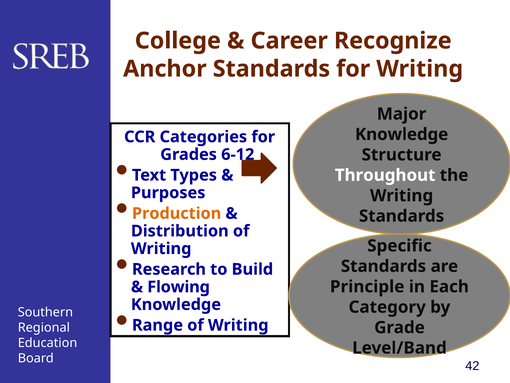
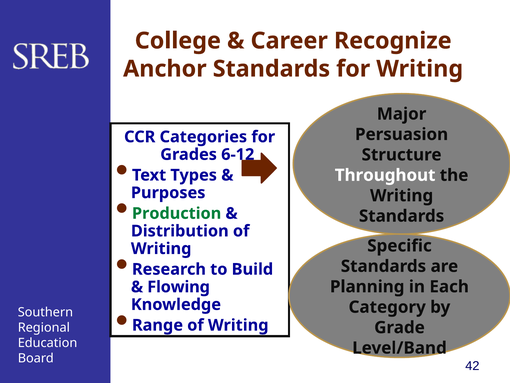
Knowledge at (402, 134): Knowledge -> Persuasion
Production colour: orange -> green
Principle: Principle -> Planning
